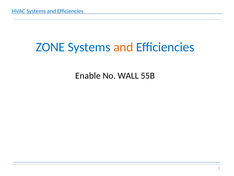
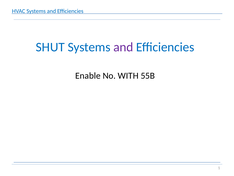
ZONE: ZONE -> SHUT
and at (123, 47) colour: orange -> purple
WALL: WALL -> WITH
